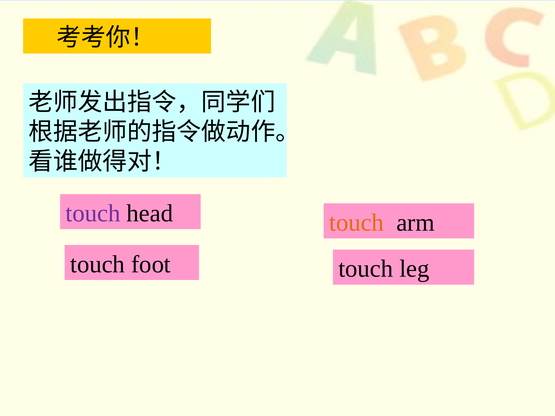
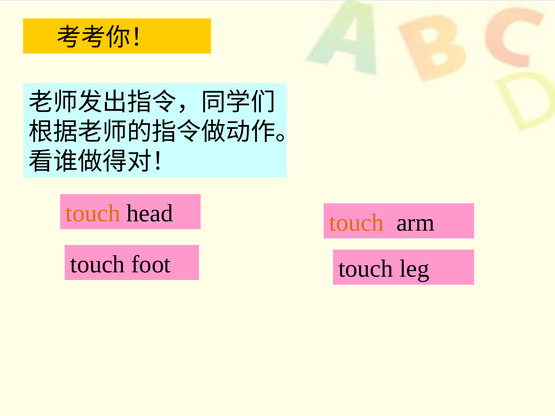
touch at (93, 214) colour: purple -> orange
